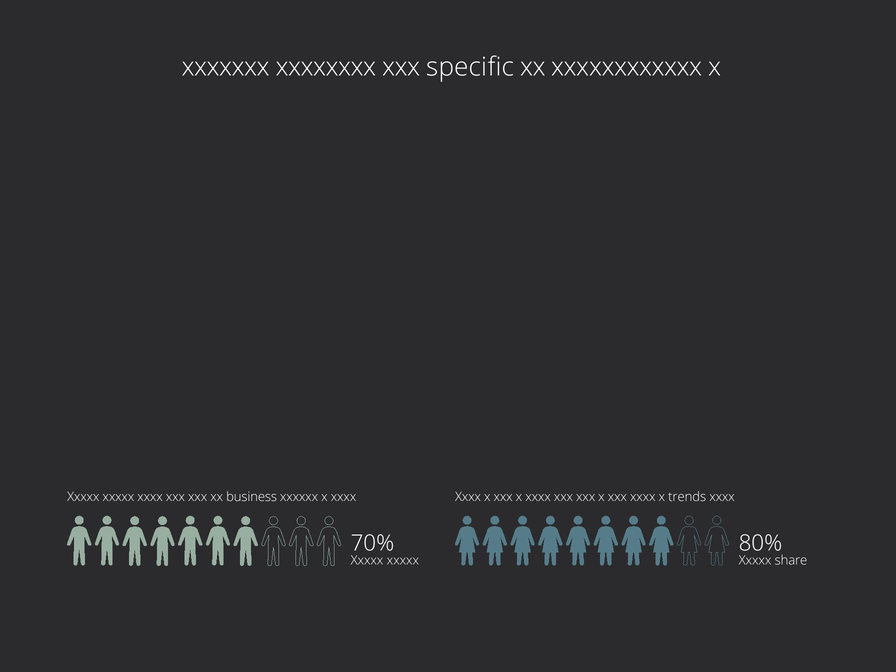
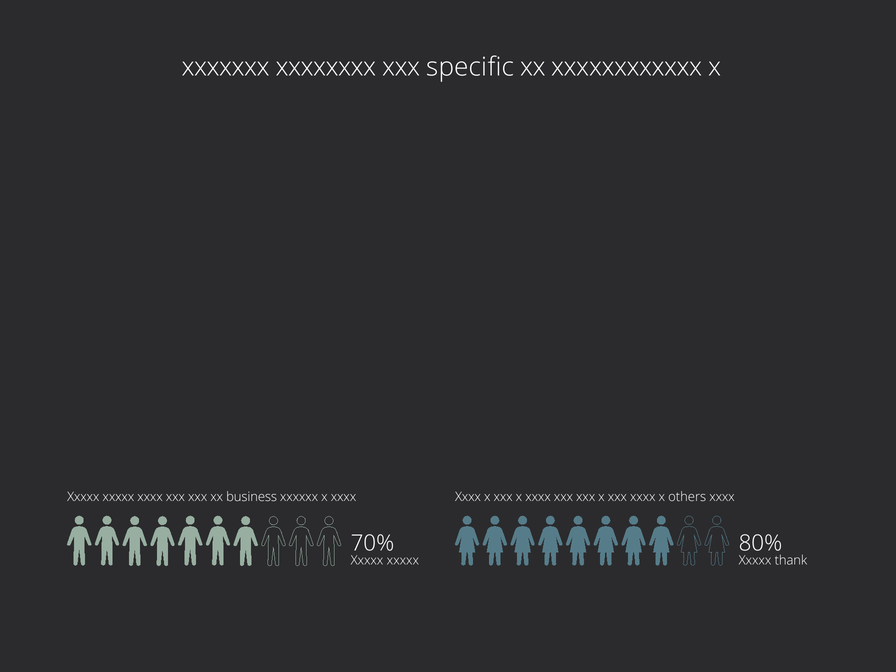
trends: trends -> others
share: share -> thank
